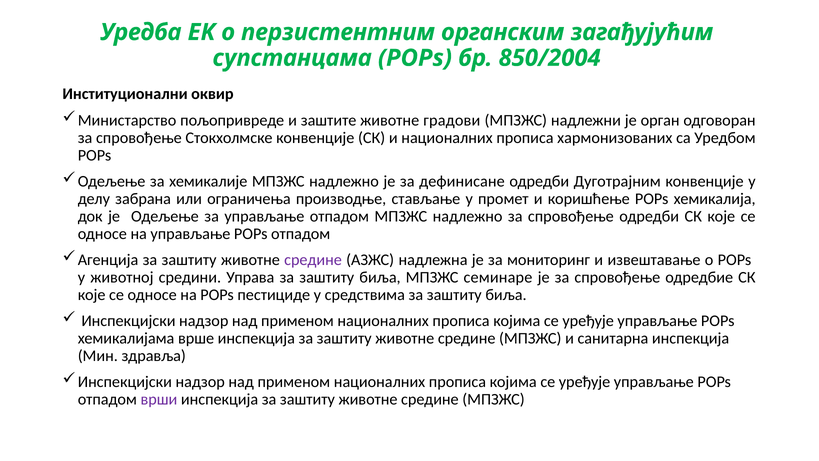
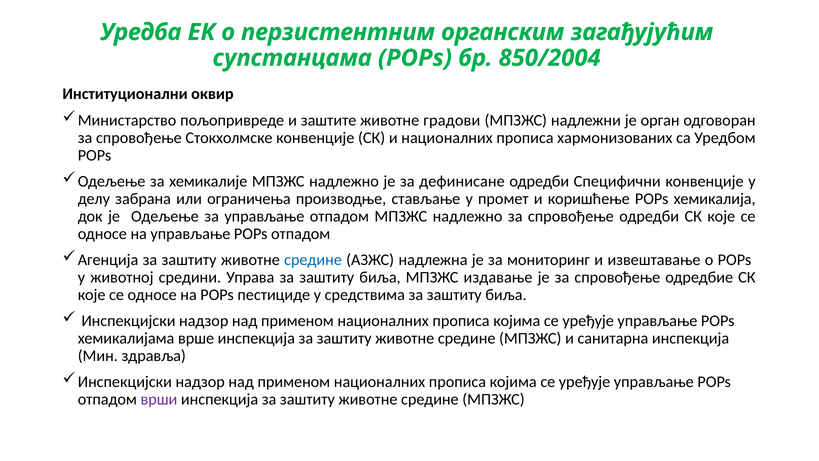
Дуготрајним: Дуготрајним -> Специфични
средине at (313, 260) colour: purple -> blue
семинаре: семинаре -> издавање
